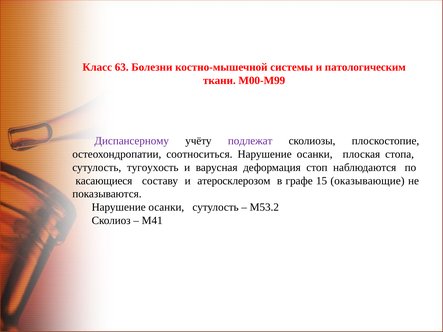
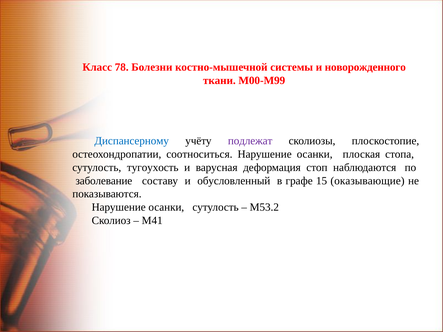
63: 63 -> 78
патологическим: патологическим -> новорожденного
Диспансерному colour: purple -> blue
касающиеся: касающиеся -> заболевание
атеросклерозом: атеросклерозом -> обусловленный
